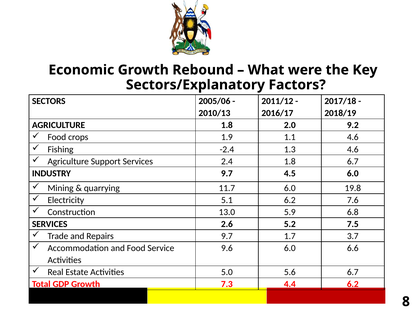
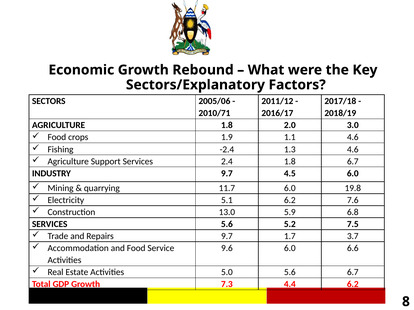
2010/13: 2010/13 -> 2010/71
9.2: 9.2 -> 3.0
SERVICES 2.6: 2.6 -> 5.6
